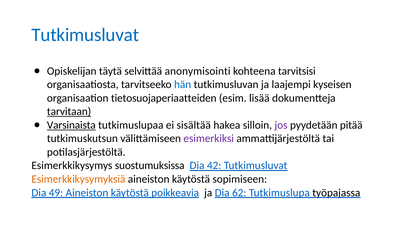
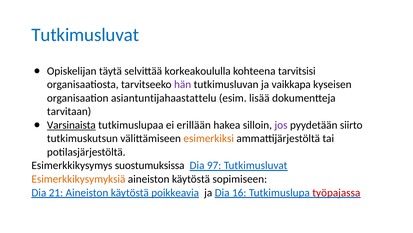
anonymisointi: anonymisointi -> korkeakoululla
hän colour: blue -> purple
laajempi: laajempi -> vaikkapa
tietosuojaperiaatteiden: tietosuojaperiaatteiden -> asiantuntijahaastattelu
tarvitaan underline: present -> none
sisältää: sisältää -> erillään
pitää: pitää -> siirto
esimerkiksi colour: purple -> orange
42: 42 -> 97
49: 49 -> 21
62: 62 -> 16
työpajassa colour: black -> red
